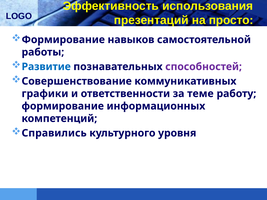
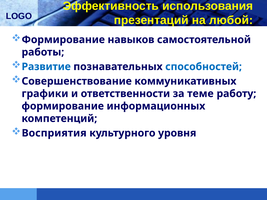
просто: просто -> любой
способностей colour: purple -> blue
Справились: Справились -> Восприятия
